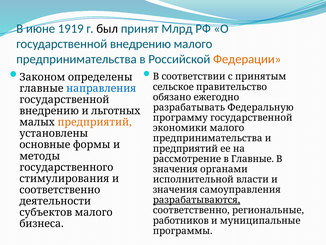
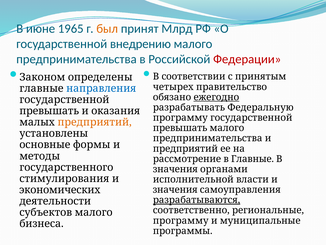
1919: 1919 -> 1965
был colour: black -> orange
Федерации colour: orange -> red
сельское: сельское -> четырех
ежегодно underline: none -> present
внедрению at (49, 111): внедрению -> превышать
льготных: льготных -> оказания
экономики at (180, 128): экономики -> превышать
соответственно at (60, 189): соответственно -> экономических
работников at (181, 220): работников -> программу
